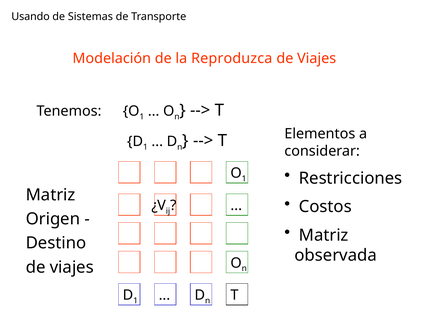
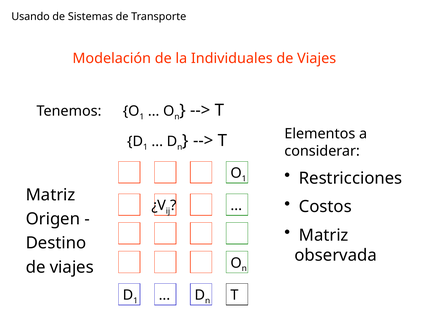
Reproduzca: Reproduzca -> Individuales
